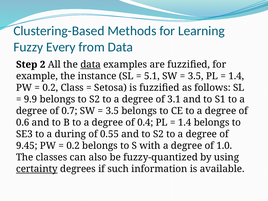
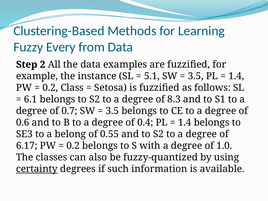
data at (91, 65) underline: present -> none
9.9: 9.9 -> 6.1
3.1: 3.1 -> 8.3
during: during -> belong
9.45: 9.45 -> 6.17
